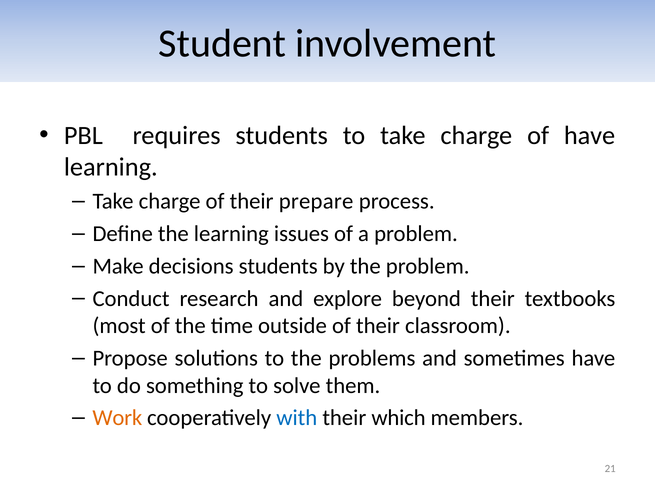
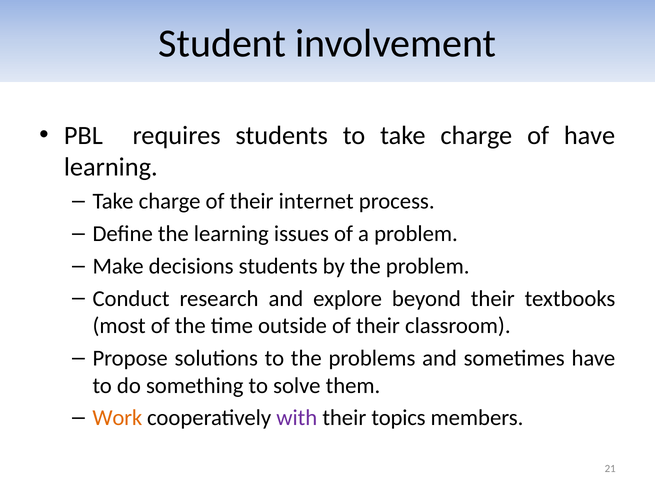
prepare: prepare -> internet
with colour: blue -> purple
which: which -> topics
